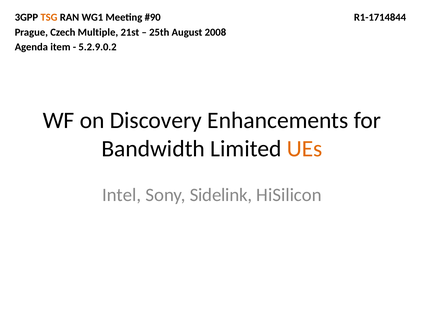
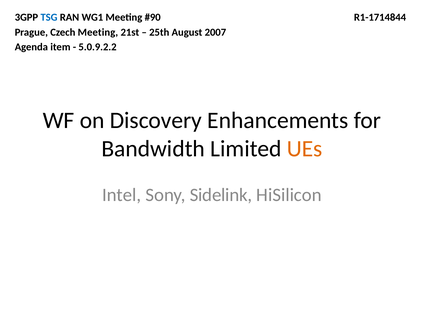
TSG colour: orange -> blue
Czech Multiple: Multiple -> Meeting
2008: 2008 -> 2007
5.2.9.0.2: 5.2.9.0.2 -> 5.0.9.2.2
